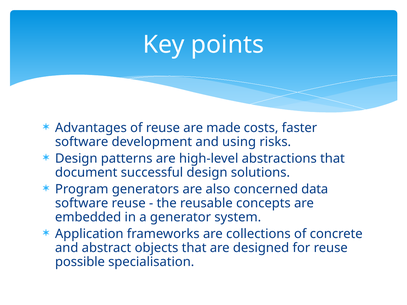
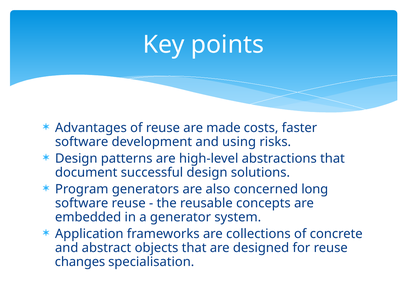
data: data -> long
possible: possible -> changes
